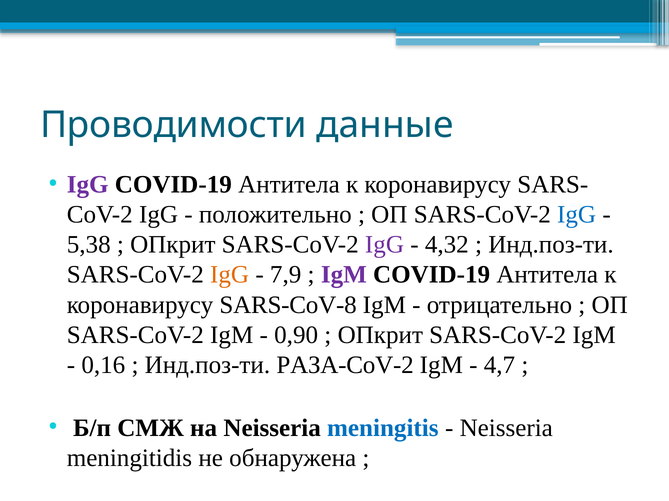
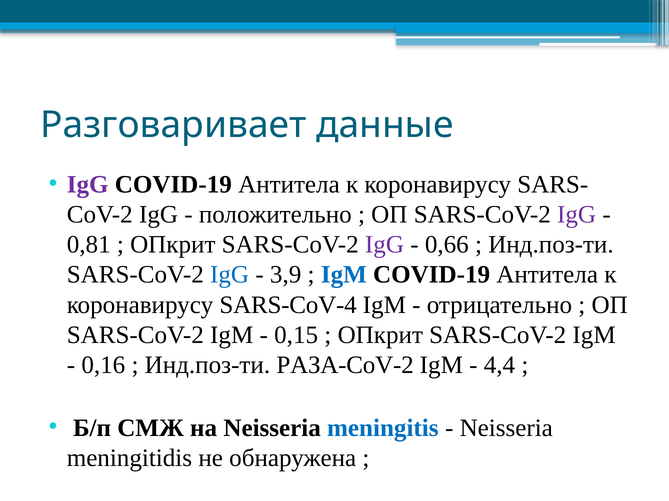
Проводимости: Проводимости -> Разговаривает
IgG at (577, 215) colour: blue -> purple
5,38: 5,38 -> 0,81
4,32: 4,32 -> 0,66
IgG at (230, 275) colour: orange -> blue
7,9: 7,9 -> 3,9
IgM at (344, 275) colour: purple -> blue
SARS-CoV-8: SARS-CoV-8 -> SARS-CoV-4
0,90: 0,90 -> 0,15
4,7: 4,7 -> 4,4
